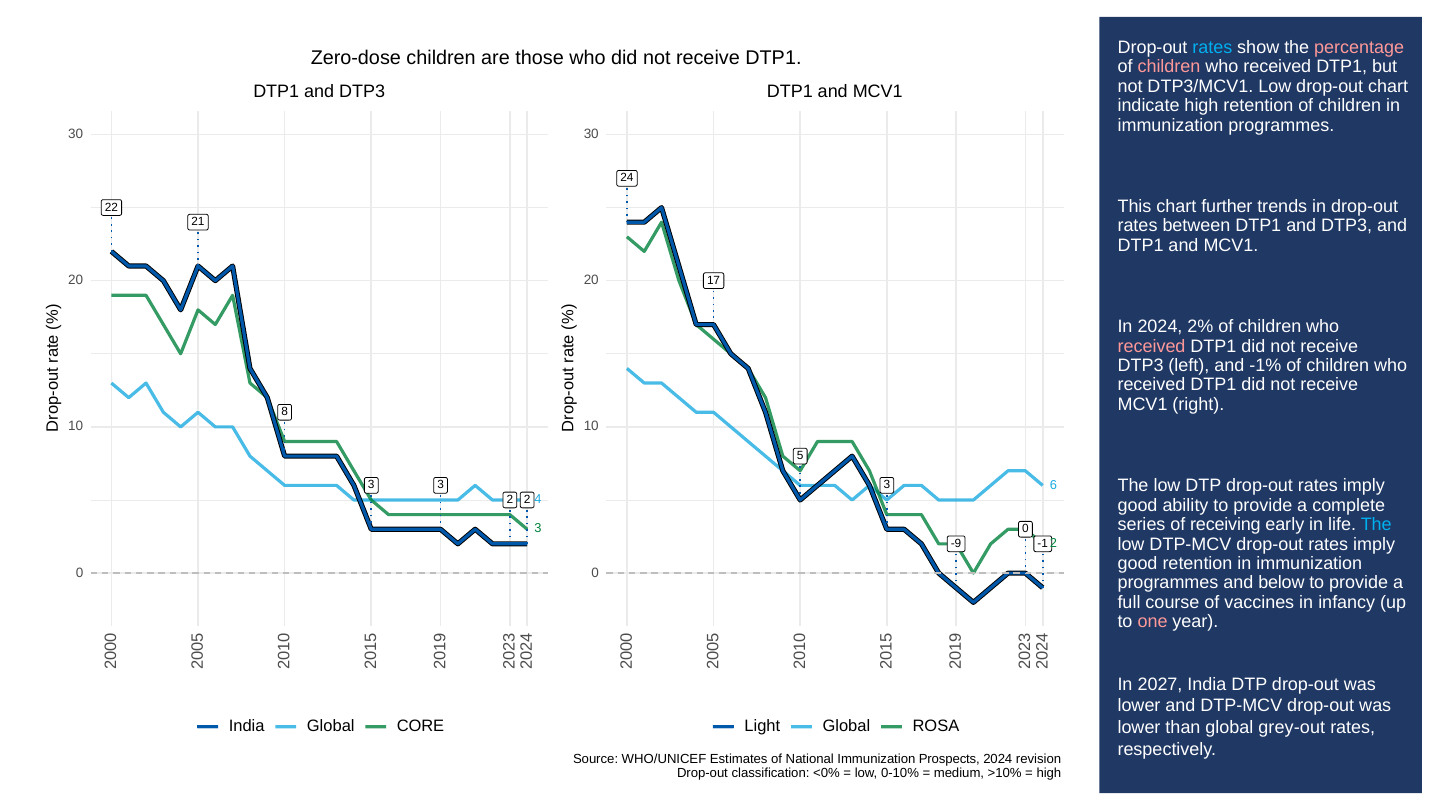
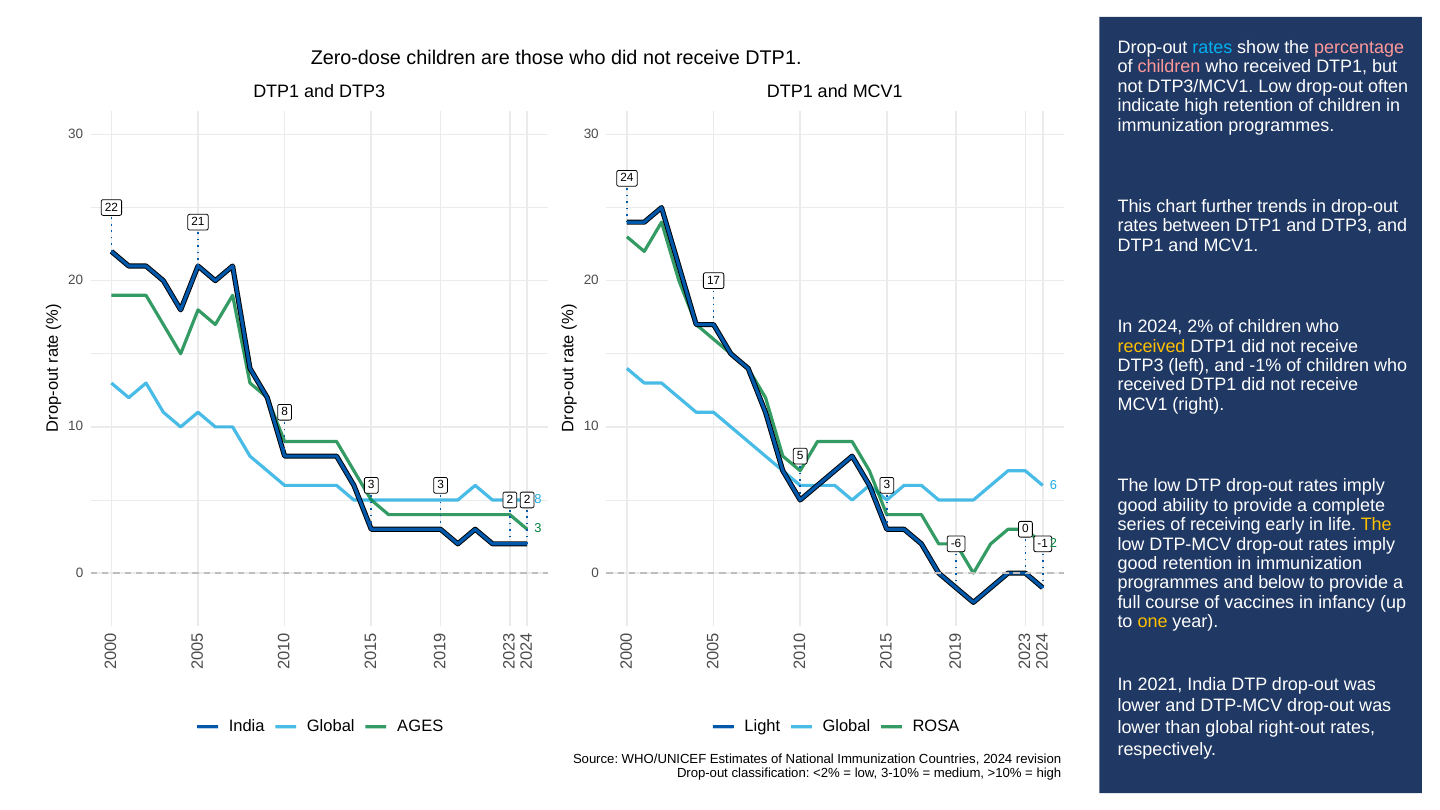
drop-out chart: chart -> often
received at (1152, 346) colour: pink -> yellow
2 2 4: 4 -> 8
The at (1376, 525) colour: light blue -> yellow
-9: -9 -> -6
one colour: pink -> yellow
2027: 2027 -> 2021
CORE: CORE -> AGES
grey-out: grey-out -> right-out
Prospects: Prospects -> Countries
<0%: <0% -> <2%
0-10%: 0-10% -> 3-10%
